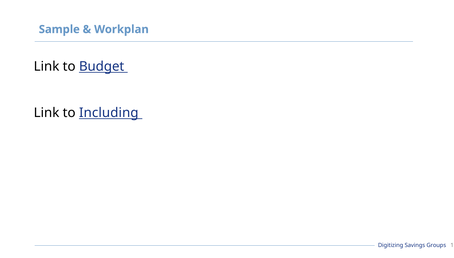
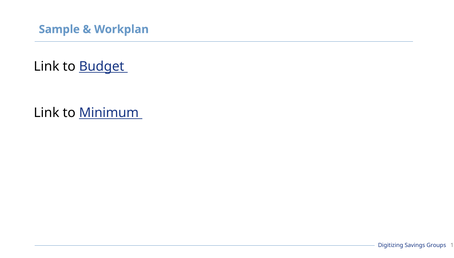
Including: Including -> Minimum
